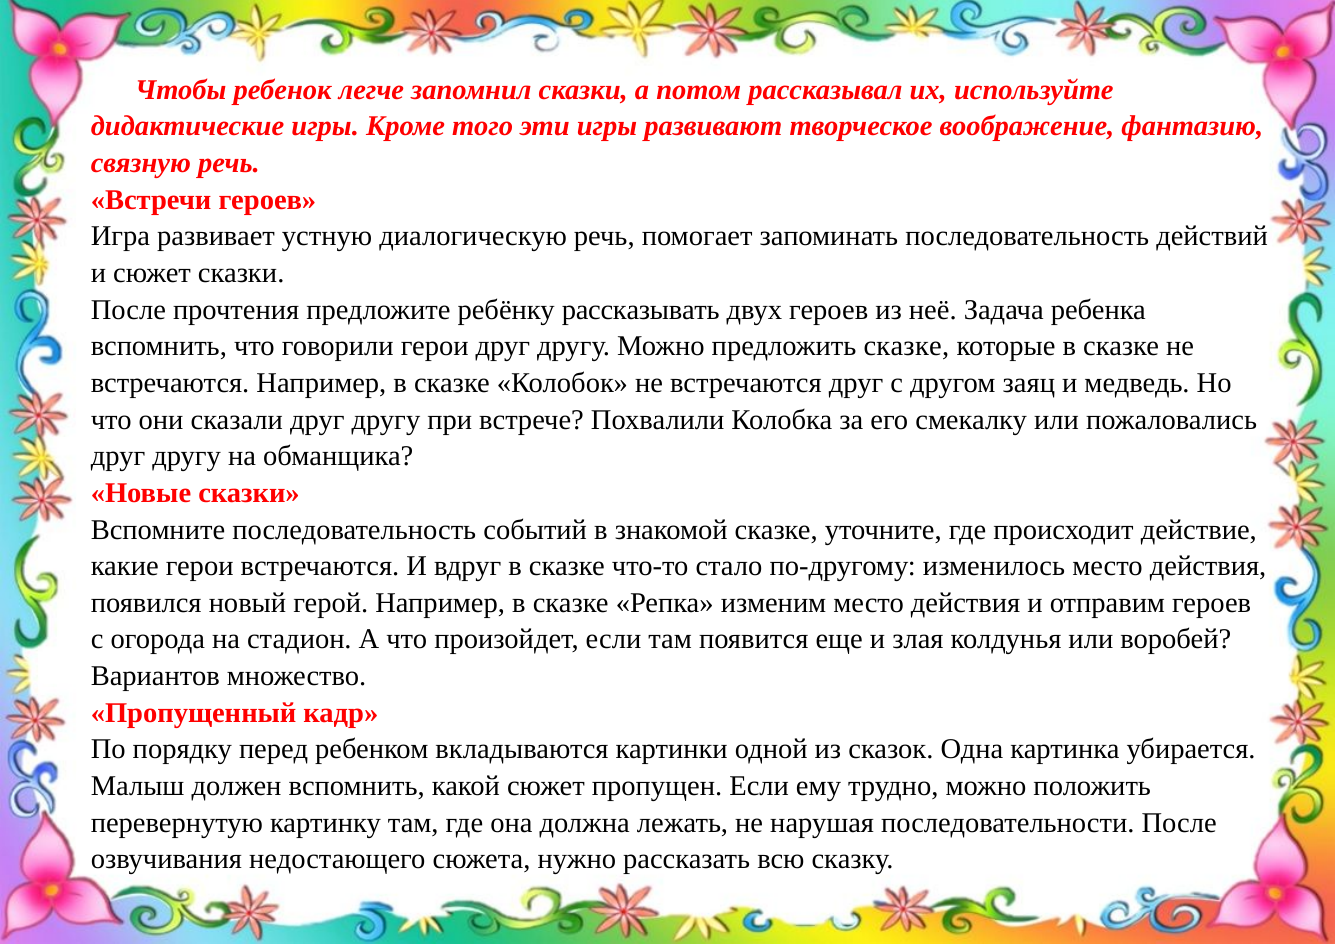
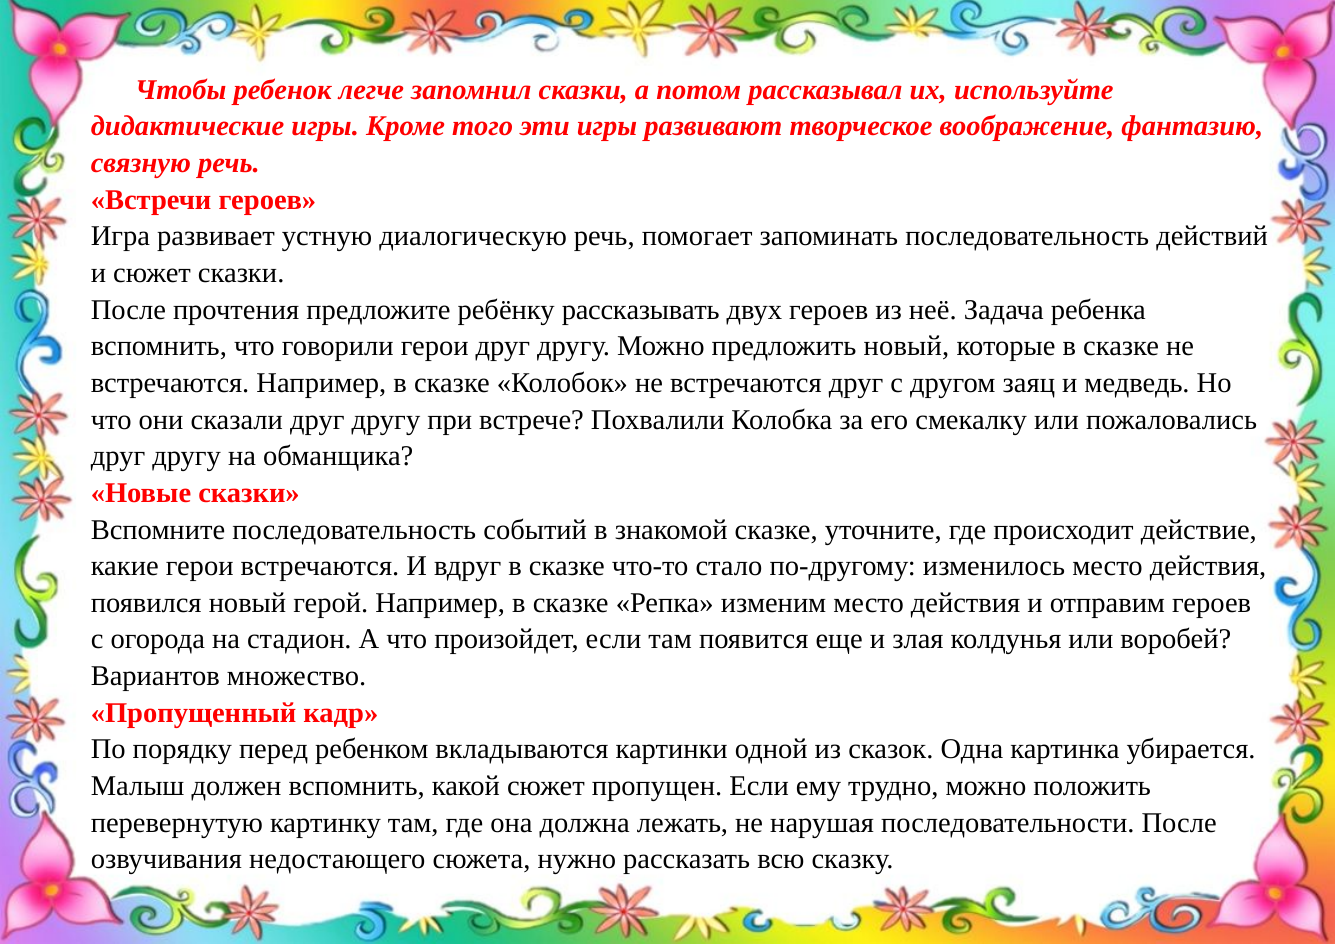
предложить сказке: сказке -> новый
